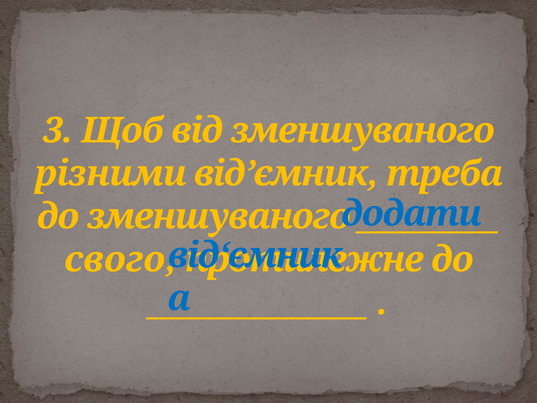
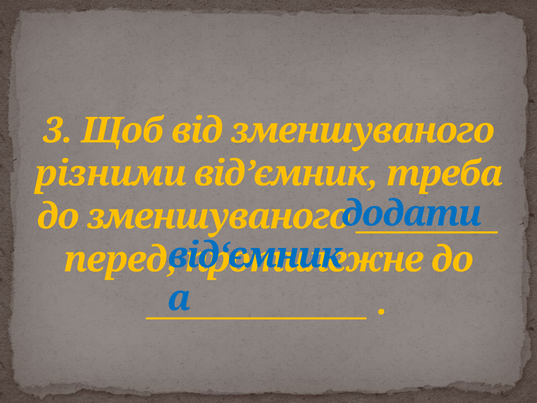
свого: свого -> перед
